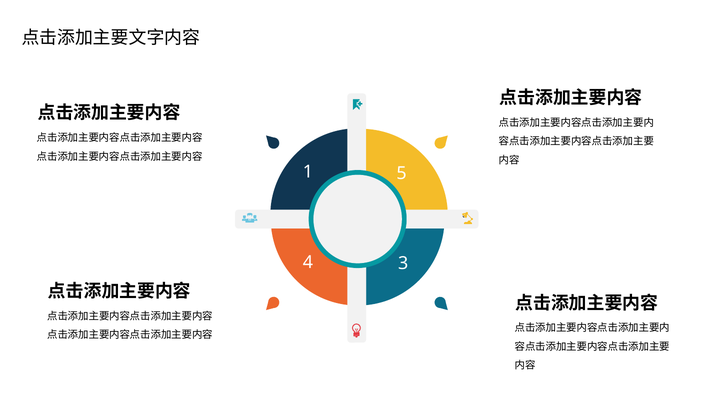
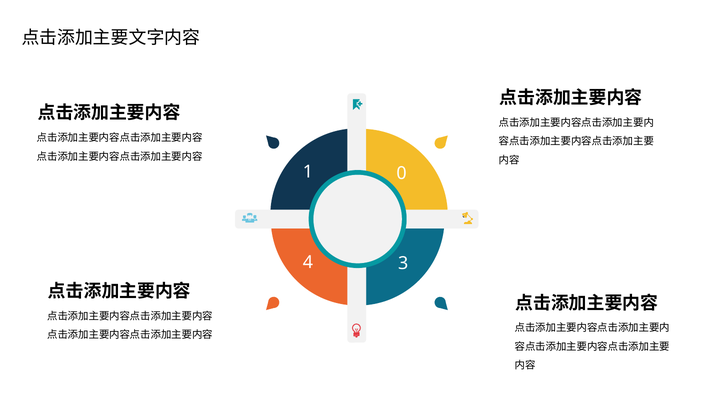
5: 5 -> 0
